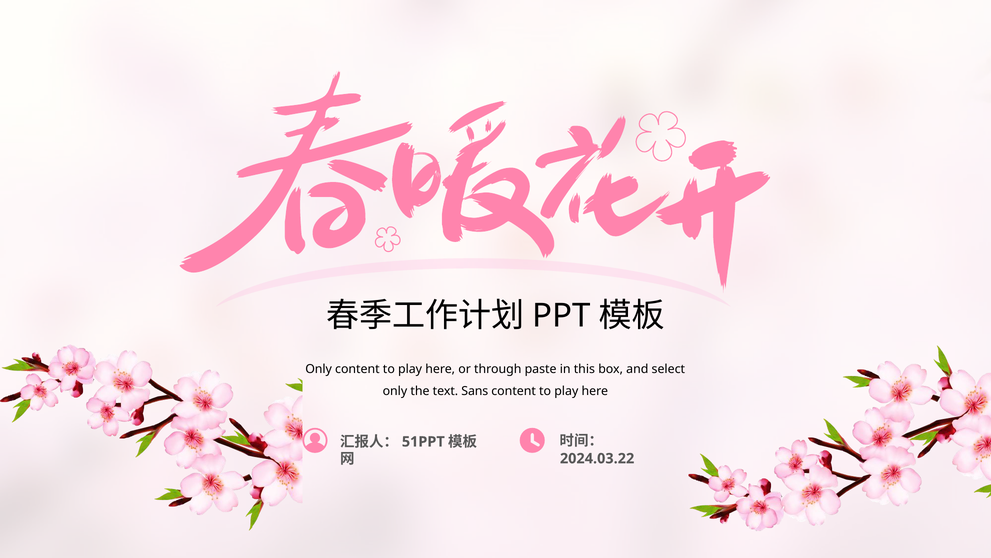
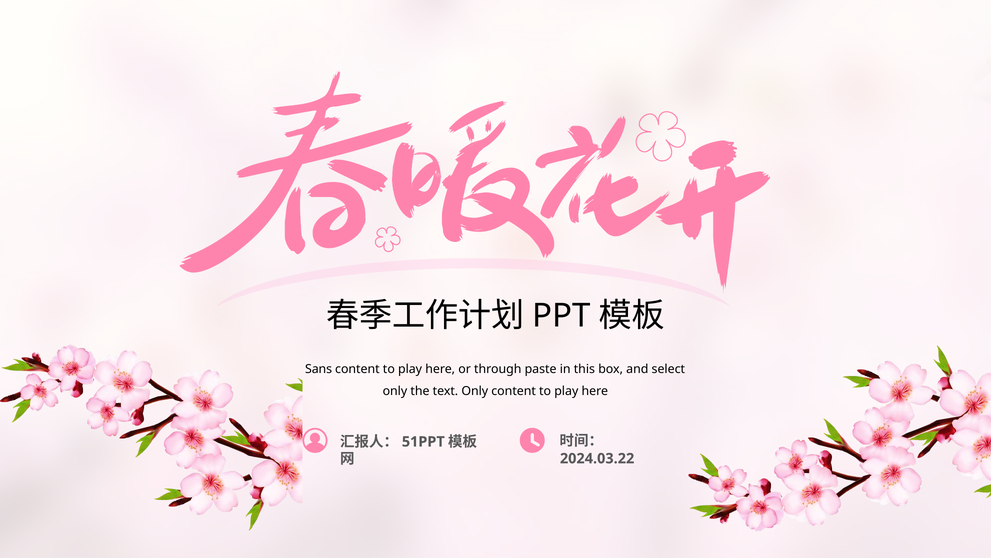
Only at (319, 369): Only -> Sans
text Sans: Sans -> Only
